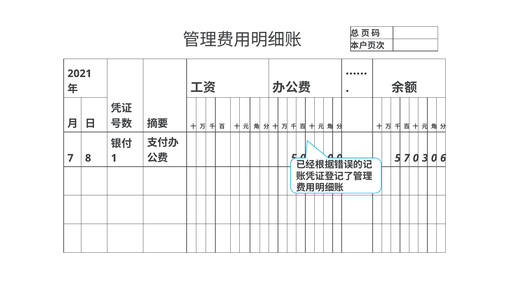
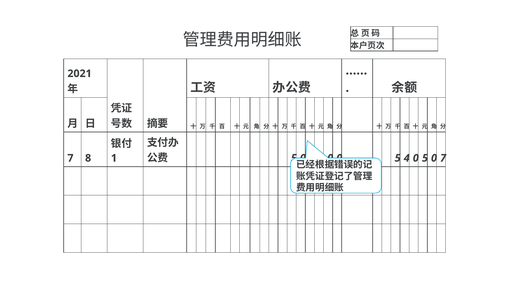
5 7: 7 -> 4
3 at (425, 158): 3 -> 5
0 6: 6 -> 7
